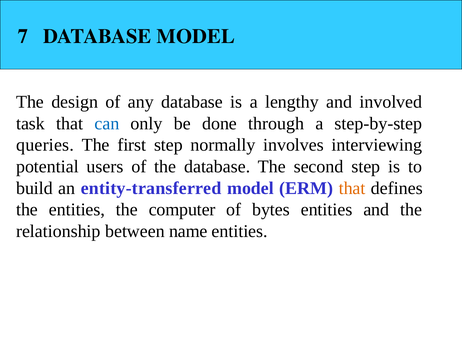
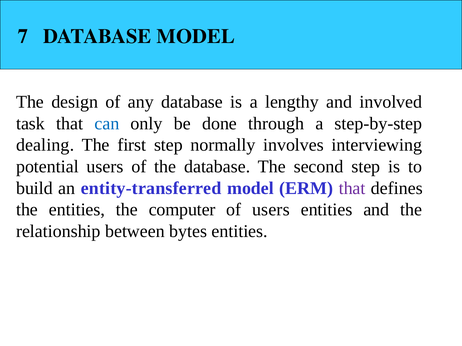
queries: queries -> dealing
that at (352, 188) colour: orange -> purple
of bytes: bytes -> users
name: name -> bytes
